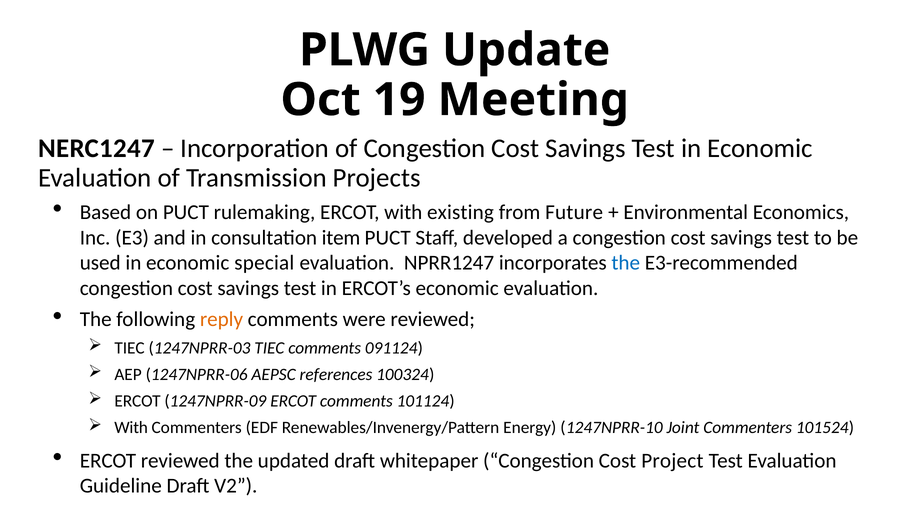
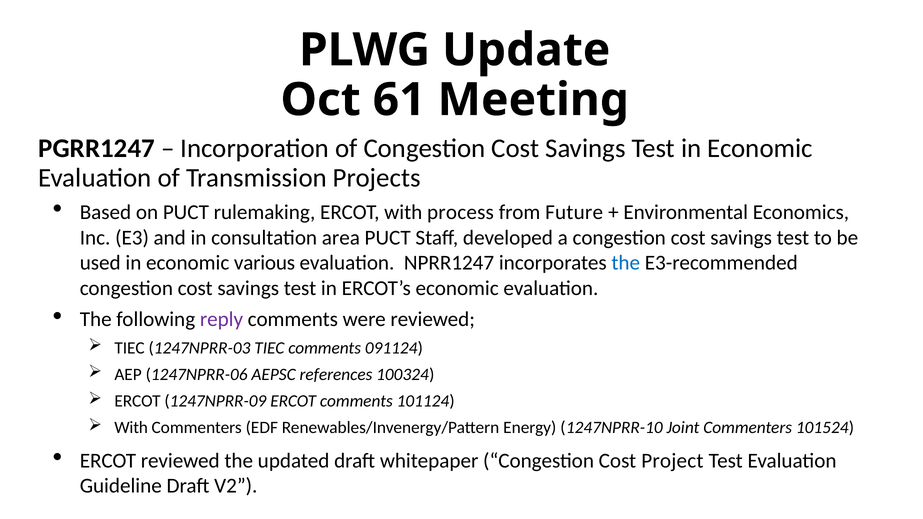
19: 19 -> 61
NERC1247: NERC1247 -> PGRR1247
existing: existing -> process
item: item -> area
special: special -> various
reply colour: orange -> purple
